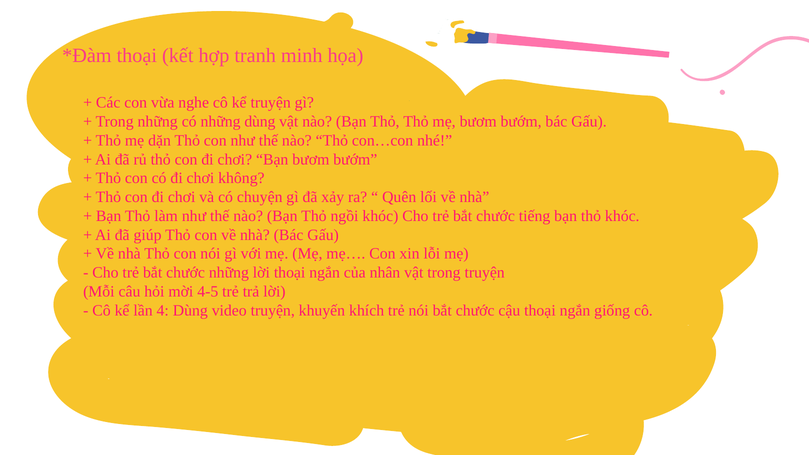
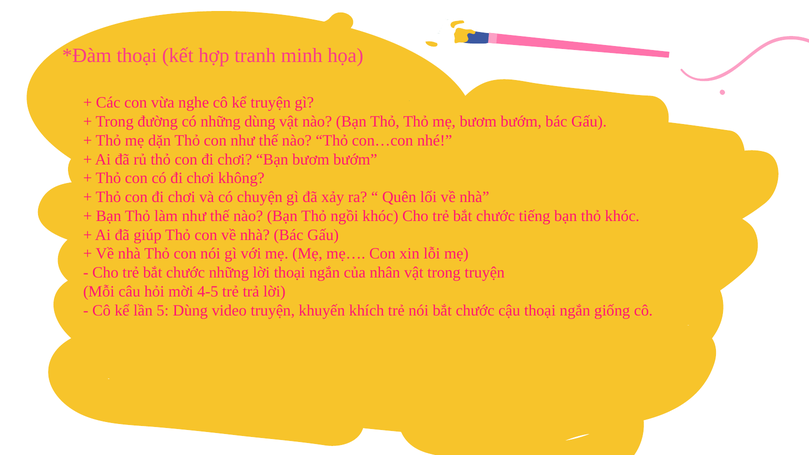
Trong những: những -> đường
4: 4 -> 5
